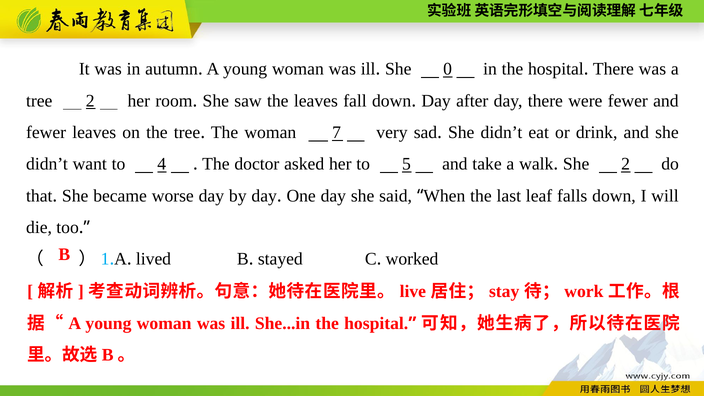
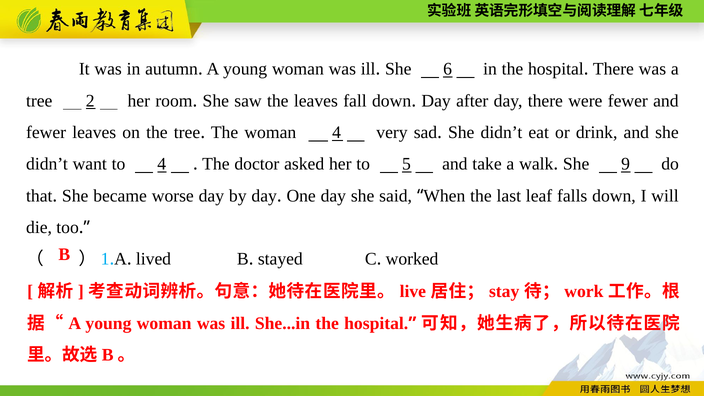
0: 0 -> 6
woman 7: 7 -> 4
She 2: 2 -> 9
